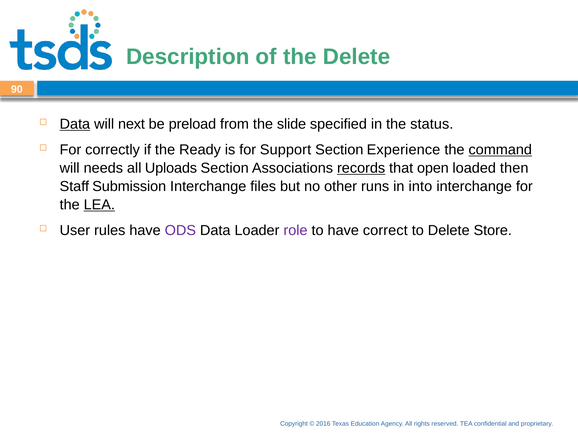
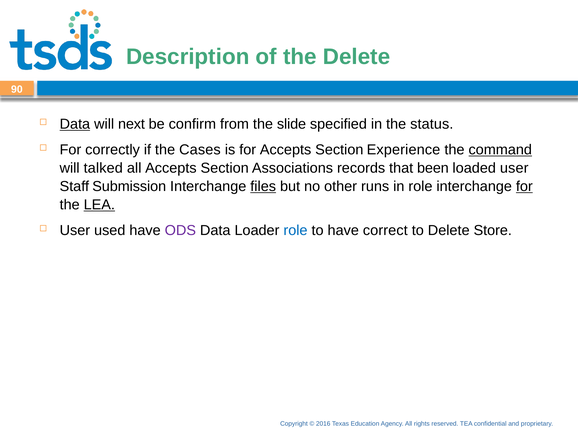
preload: preload -> confirm
Ready: Ready -> Cases
for Support: Support -> Accepts
needs: needs -> talked
all Uploads: Uploads -> Accepts
records underline: present -> none
open: open -> been
loaded then: then -> user
files underline: none -> present
in into: into -> role
for at (524, 187) underline: none -> present
rules: rules -> used
role at (295, 231) colour: purple -> blue
